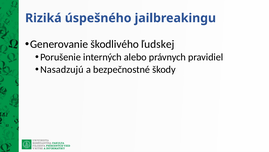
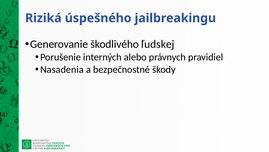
Nasadzujú: Nasadzujú -> Nasadenia
